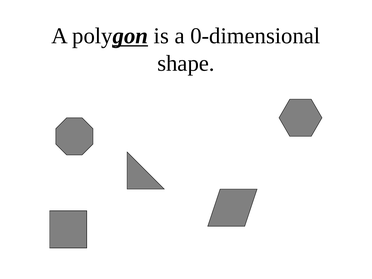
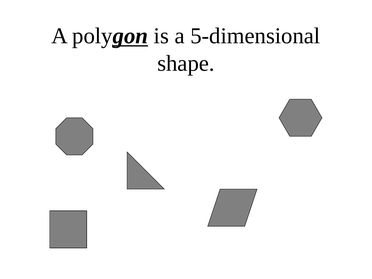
0-dimensional: 0-dimensional -> 5-dimensional
